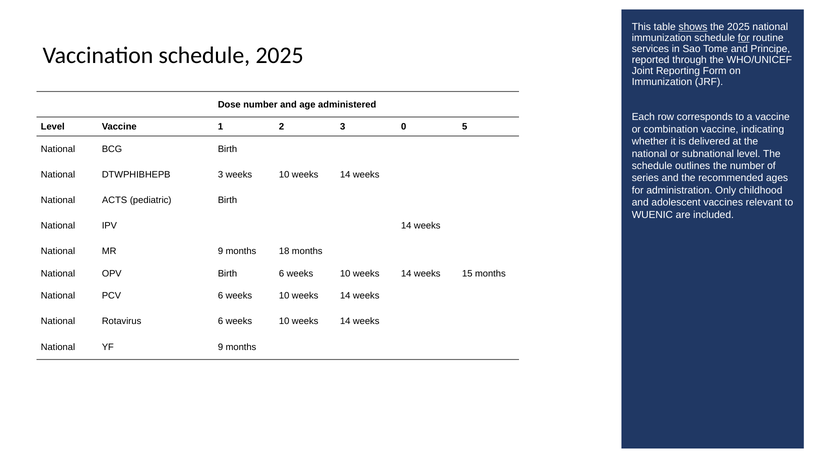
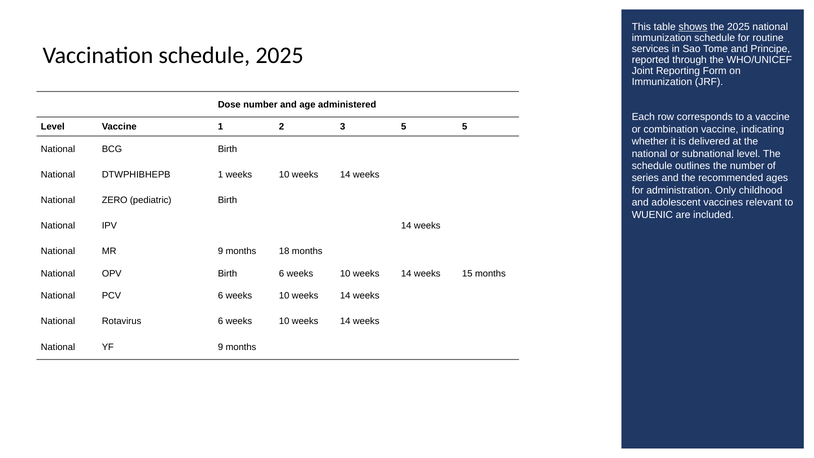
for at (744, 38) underline: present -> none
3 0: 0 -> 5
DTWPHIBHEPB 3: 3 -> 1
ACTS: ACTS -> ZERO
